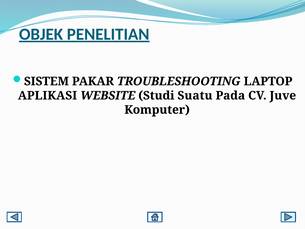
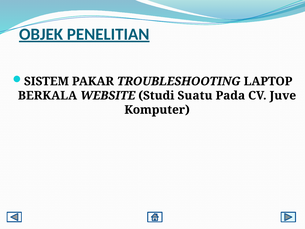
APLIKASI: APLIKASI -> BERKALA
